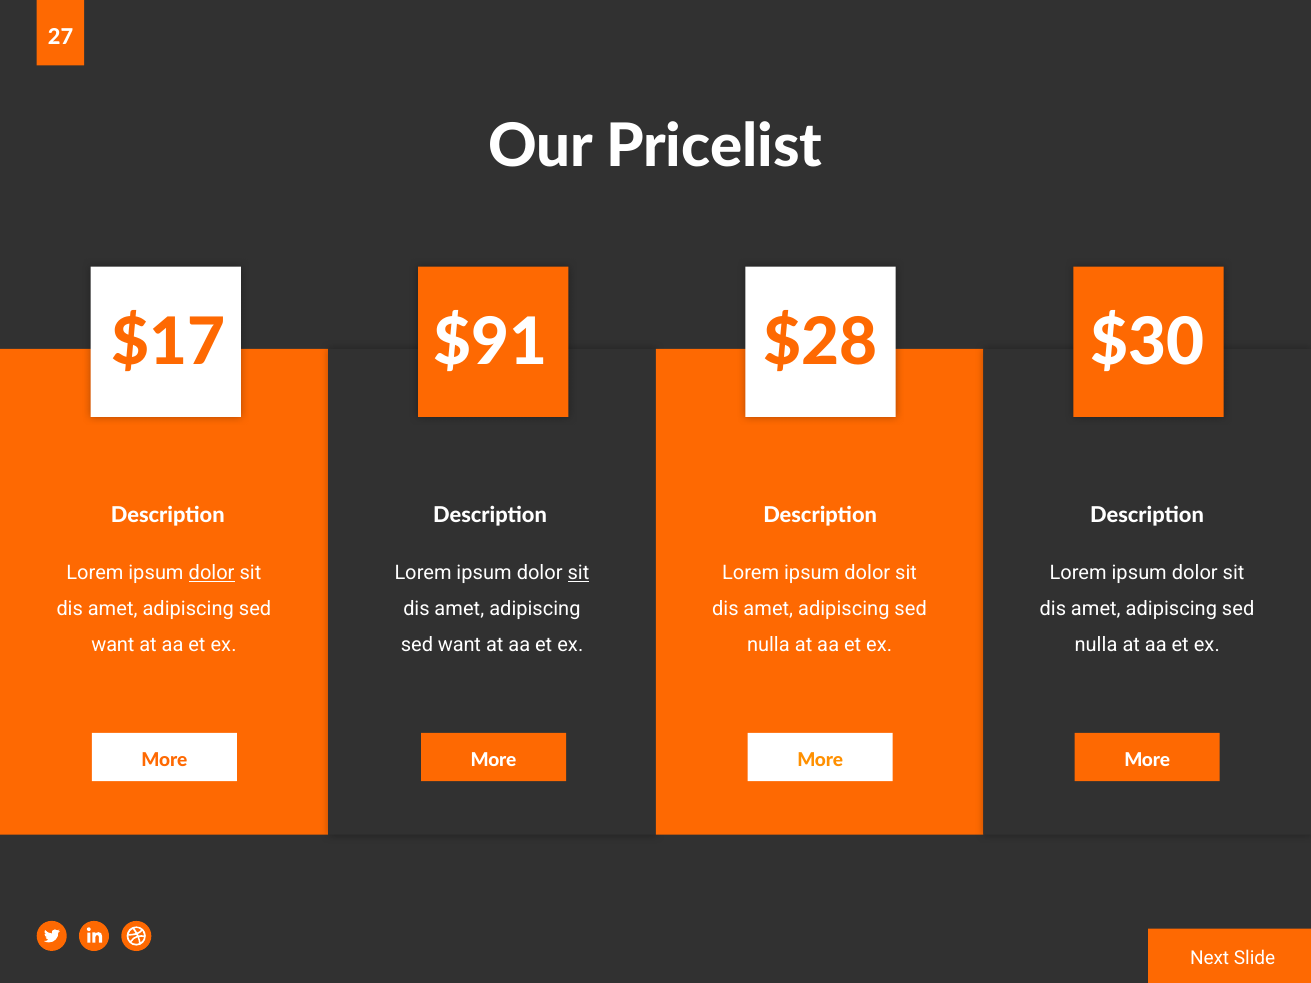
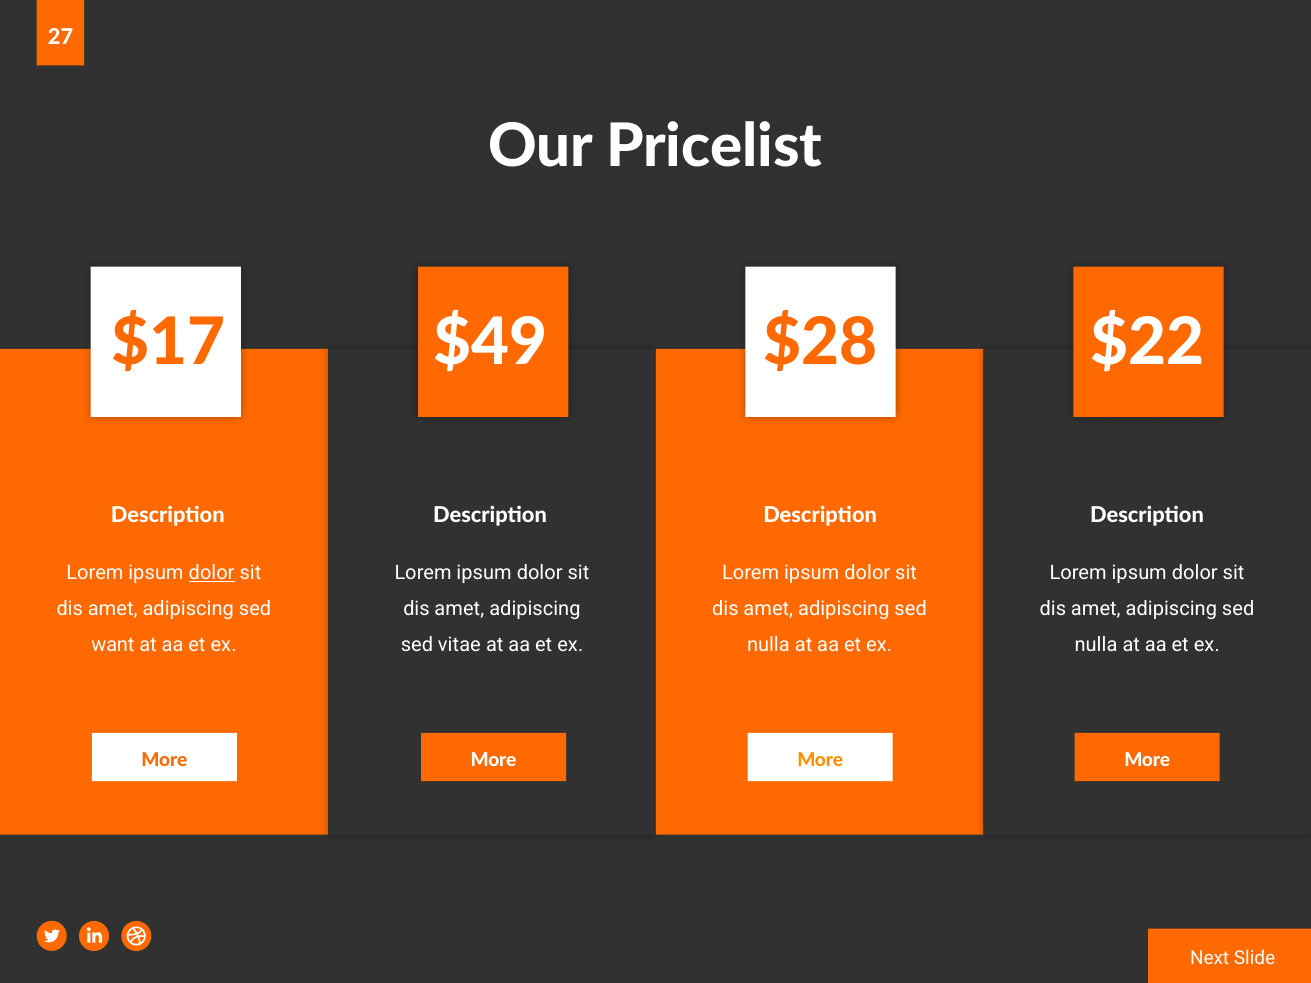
$91: $91 -> $49
$30: $30 -> $22
sit at (578, 573) underline: present -> none
want at (459, 645): want -> vitae
